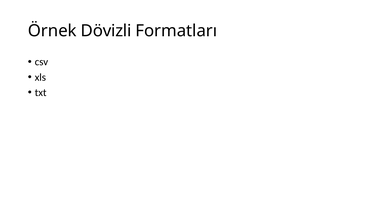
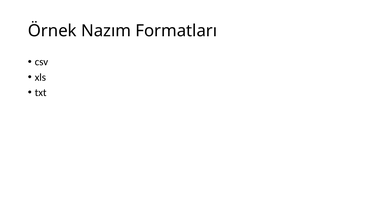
Dövizli: Dövizli -> Nazım
